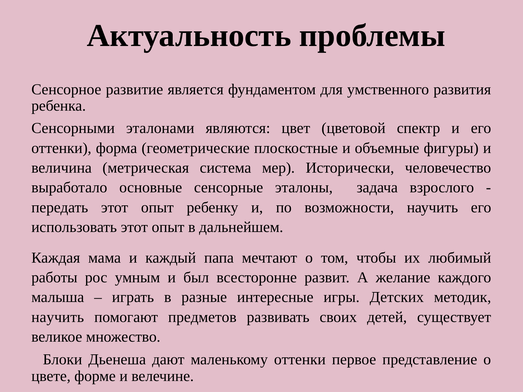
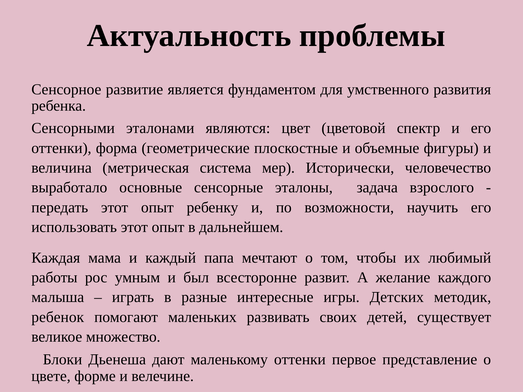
научить at (58, 317): научить -> ребенок
предметов: предметов -> маленьких
